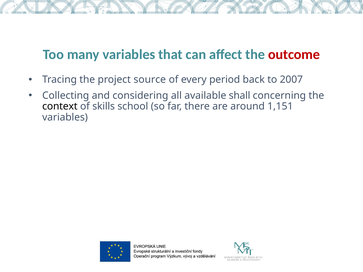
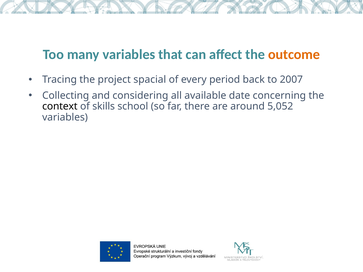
outcome colour: red -> orange
source: source -> spacial
shall: shall -> date
1,151: 1,151 -> 5,052
